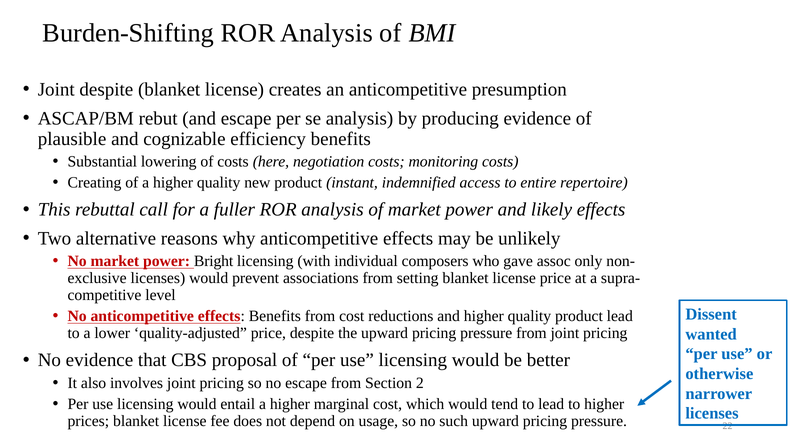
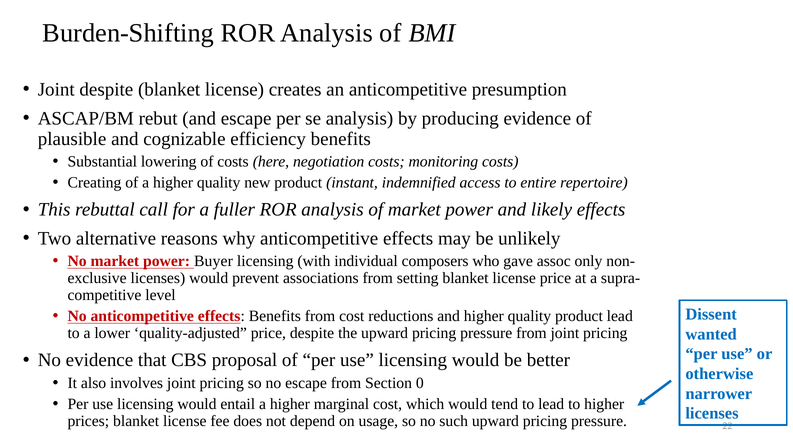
Bright: Bright -> Buyer
2: 2 -> 0
